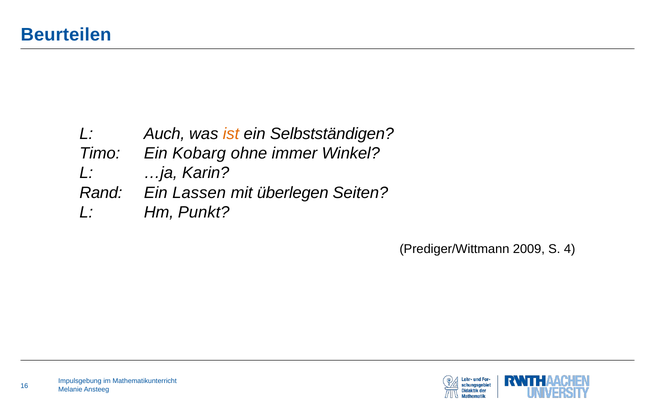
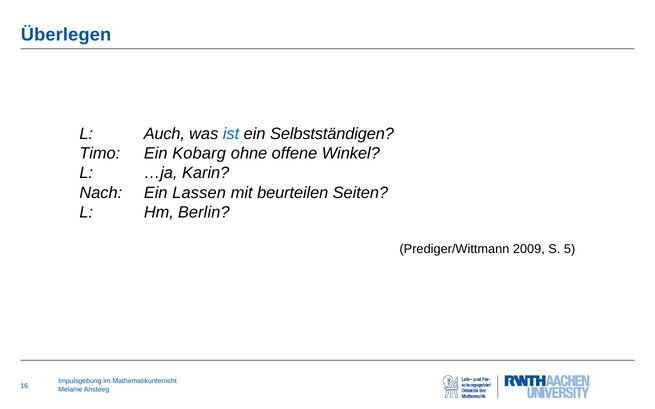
Beurteilen: Beurteilen -> Überlegen
ist colour: orange -> blue
immer: immer -> offene
Rand: Rand -> Nach
überlegen: überlegen -> beurteilen
Punkt: Punkt -> Berlin
4: 4 -> 5
